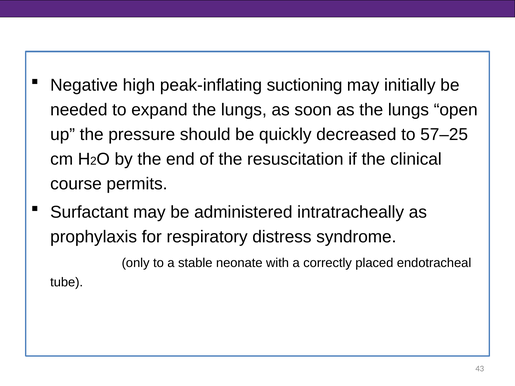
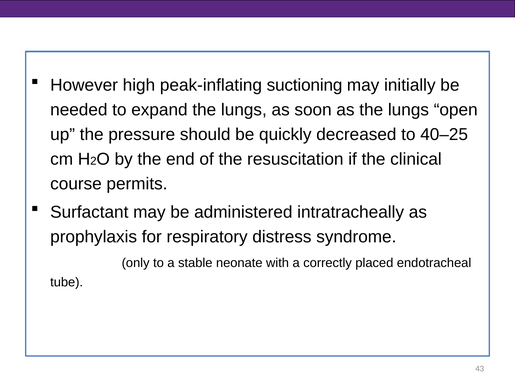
Negative: Negative -> However
57–25: 57–25 -> 40–25
